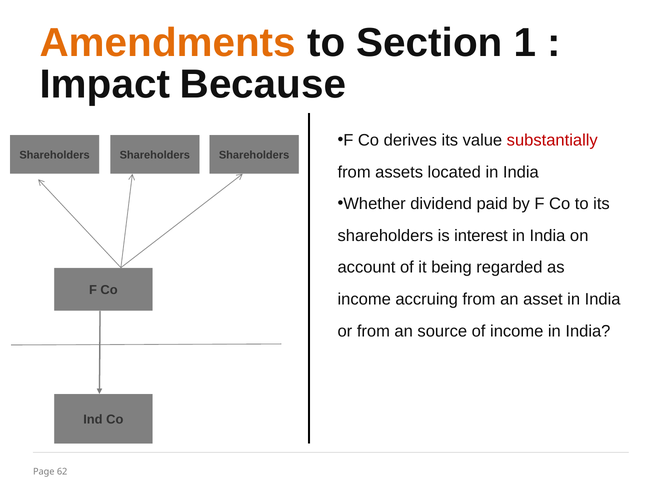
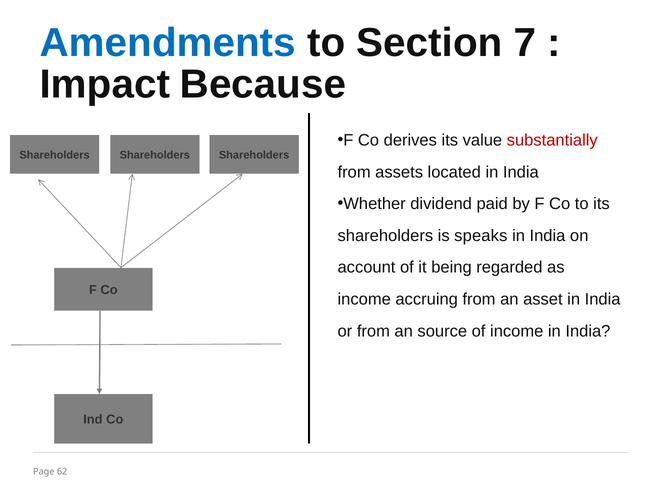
Amendments colour: orange -> blue
1: 1 -> 7
interest: interest -> speaks
